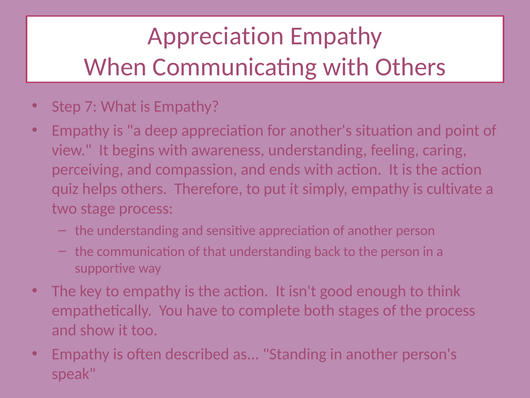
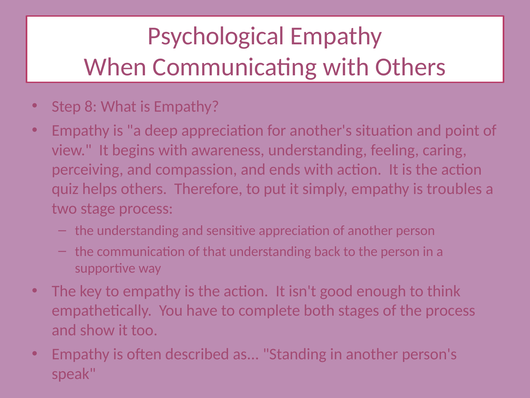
Appreciation at (216, 36): Appreciation -> Psychological
7: 7 -> 8
cultivate: cultivate -> troubles
